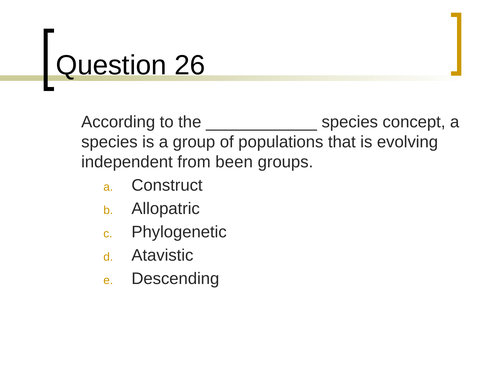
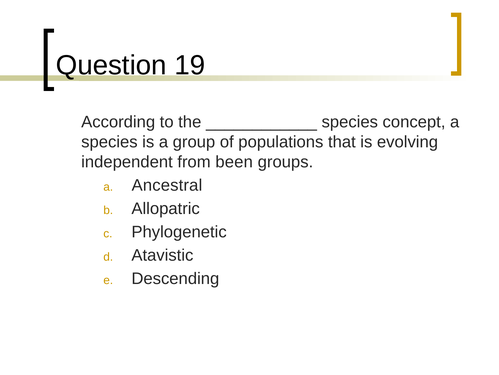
26: 26 -> 19
Construct: Construct -> Ancestral
